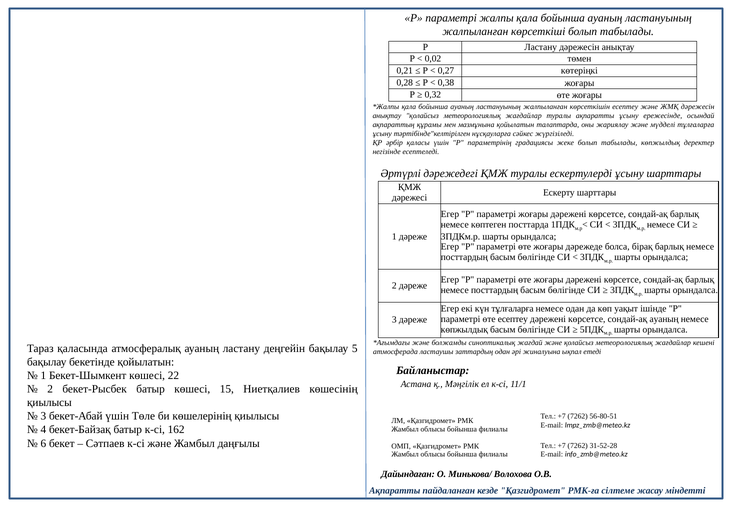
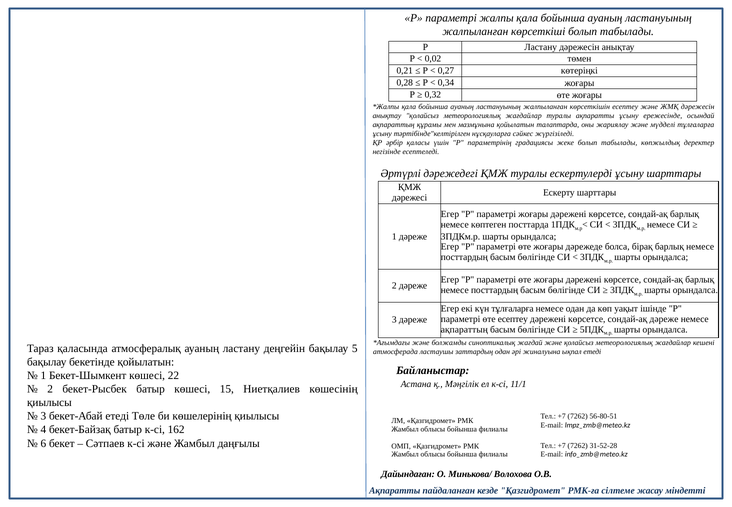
0,38: 0,38 -> 0,34
сондай-ақ ауаның: ауаның -> дәреже
көпжылдық at (464, 329): көпжылдық -> ақпараттың
бекет-Абай үшін: үшін -> етеді
